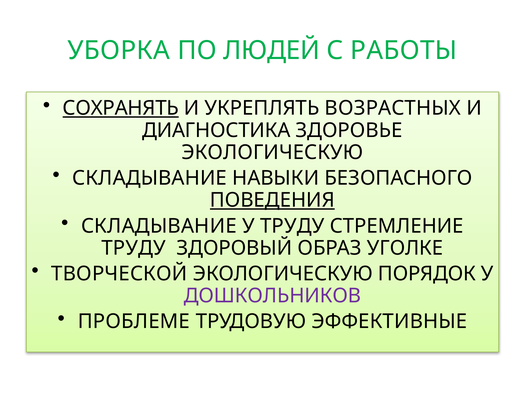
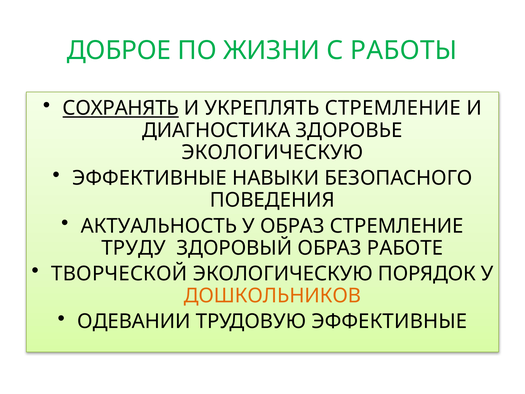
УБОРКА: УБОРКА -> ДОБРОЕ
ЛЮДЕЙ: ЛЮДЕЙ -> ЖИЗНИ
УКРЕПЛЯТЬ ВОЗРАСТНЫХ: ВОЗРАСТНЫХ -> СТРЕМЛЕНИЕ
СКЛАДЫВАНИЕ at (150, 178): СКЛАДЫВАНИЕ -> ЭФФЕКТИВНЫЕ
ПОВЕДЕНИЯ underline: present -> none
СКЛАДЫВАНИЕ at (159, 226): СКЛАДЫВАНИЕ -> АКТУАЛЬНОСТЬ
У ТРУДУ: ТРУДУ -> ОБРАЗ
УГОЛКЕ: УГОЛКЕ -> РАБОТЕ
ДОШКОЛЬНИКОВ colour: purple -> orange
ПРОБЛЕМЕ: ПРОБЛЕМЕ -> ОДЕВАНИИ
